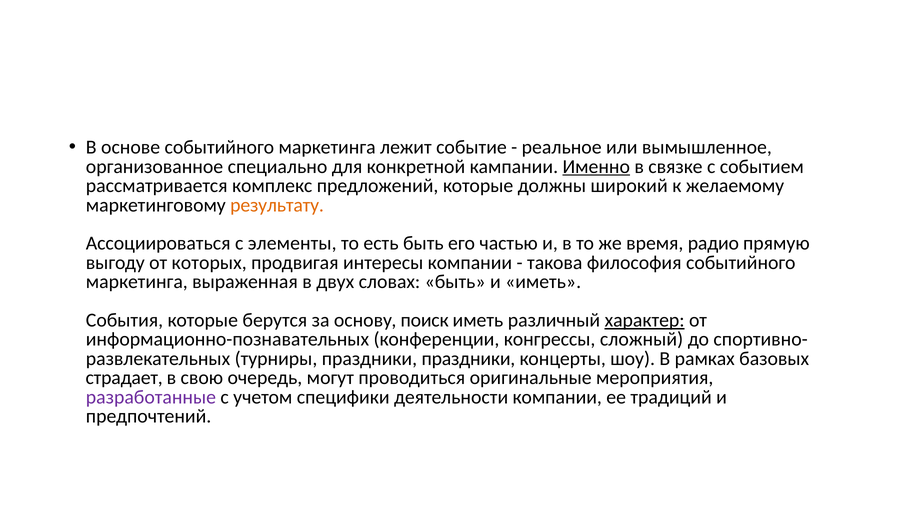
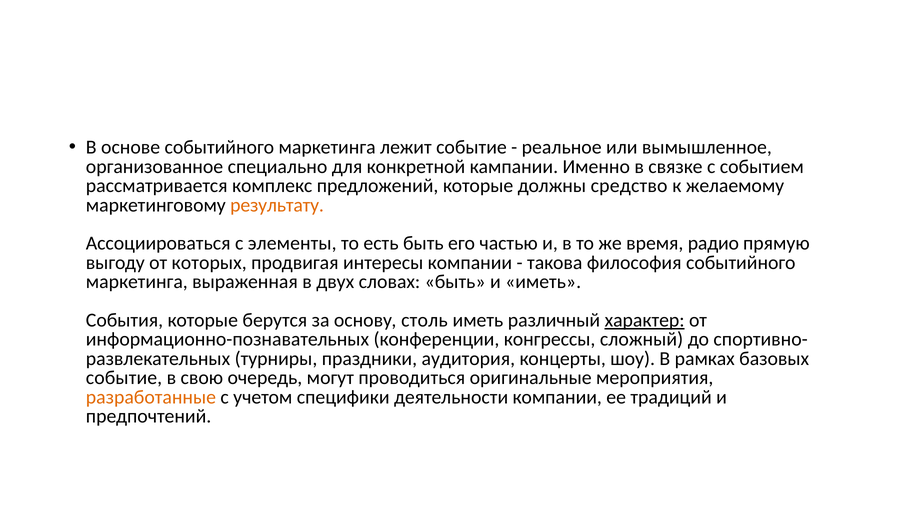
Именно underline: present -> none
широкий: широкий -> средство
поиск: поиск -> столь
праздники праздники: праздники -> аудитория
страдает at (124, 378): страдает -> событие
разработанные colour: purple -> orange
